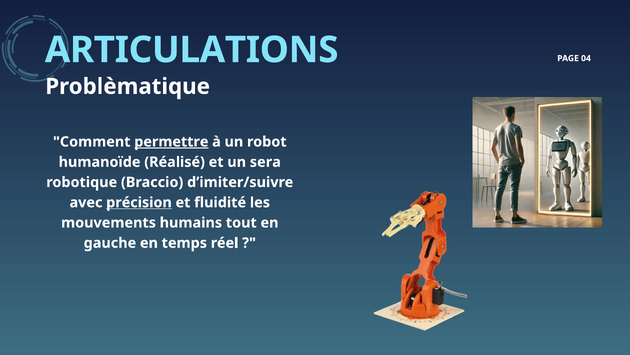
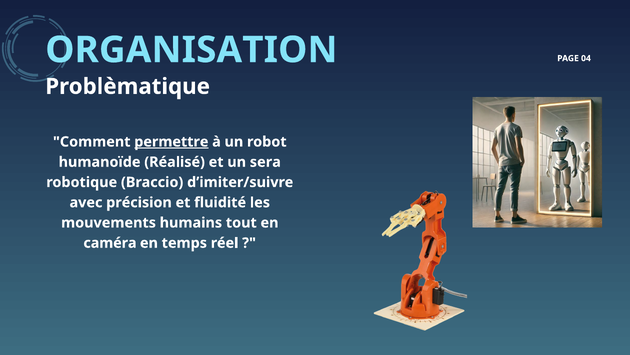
ARTICULATIONS: ARTICULATIONS -> ORGANISATION
précision underline: present -> none
gauche: gauche -> caméra
